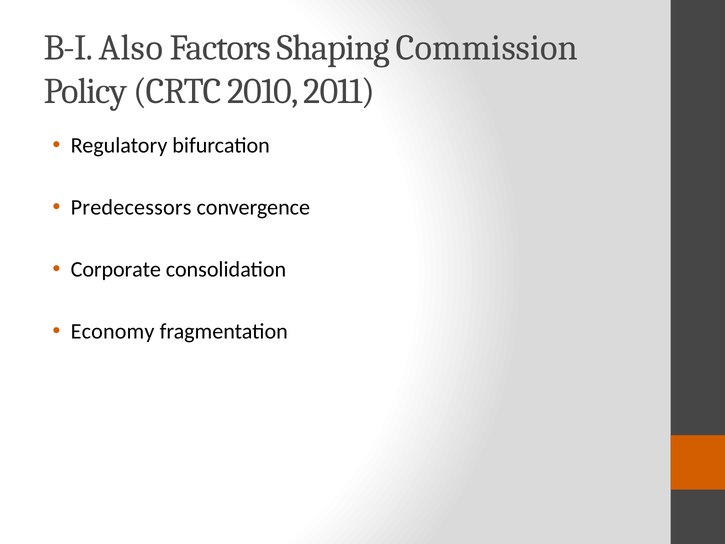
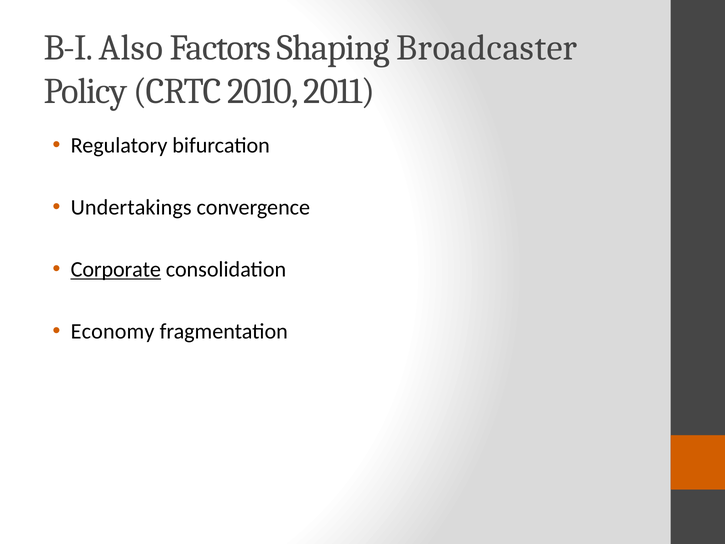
Commission: Commission -> Broadcaster
Predecessors: Predecessors -> Undertakings
Corporate underline: none -> present
